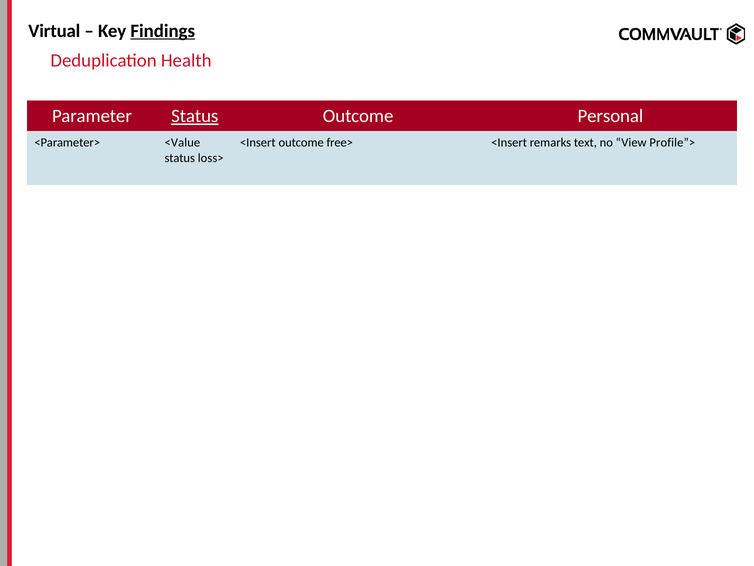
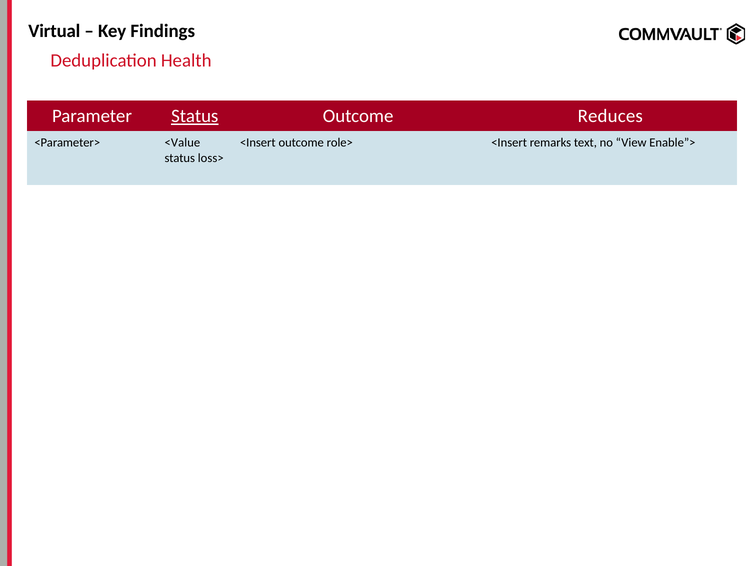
Findings underline: present -> none
Personal: Personal -> Reduces
free>: free> -> role>
Profile”>: Profile”> -> Enable”>
